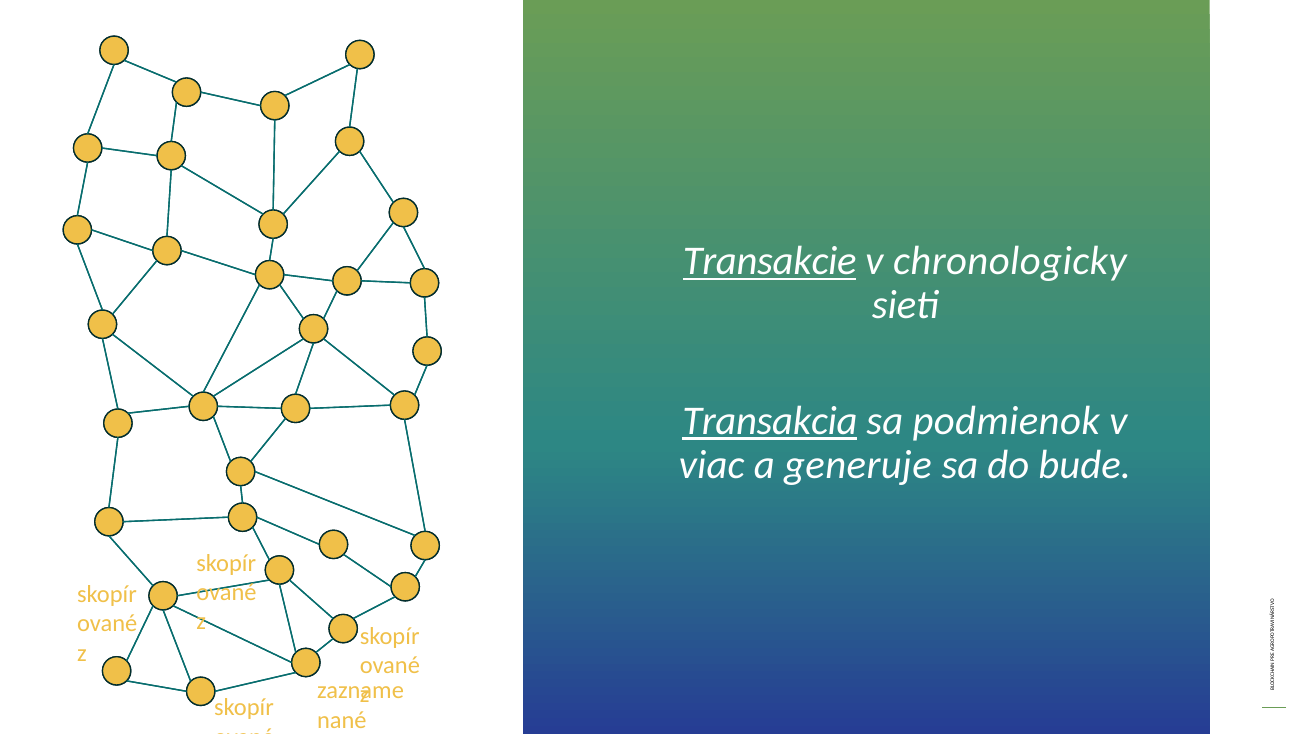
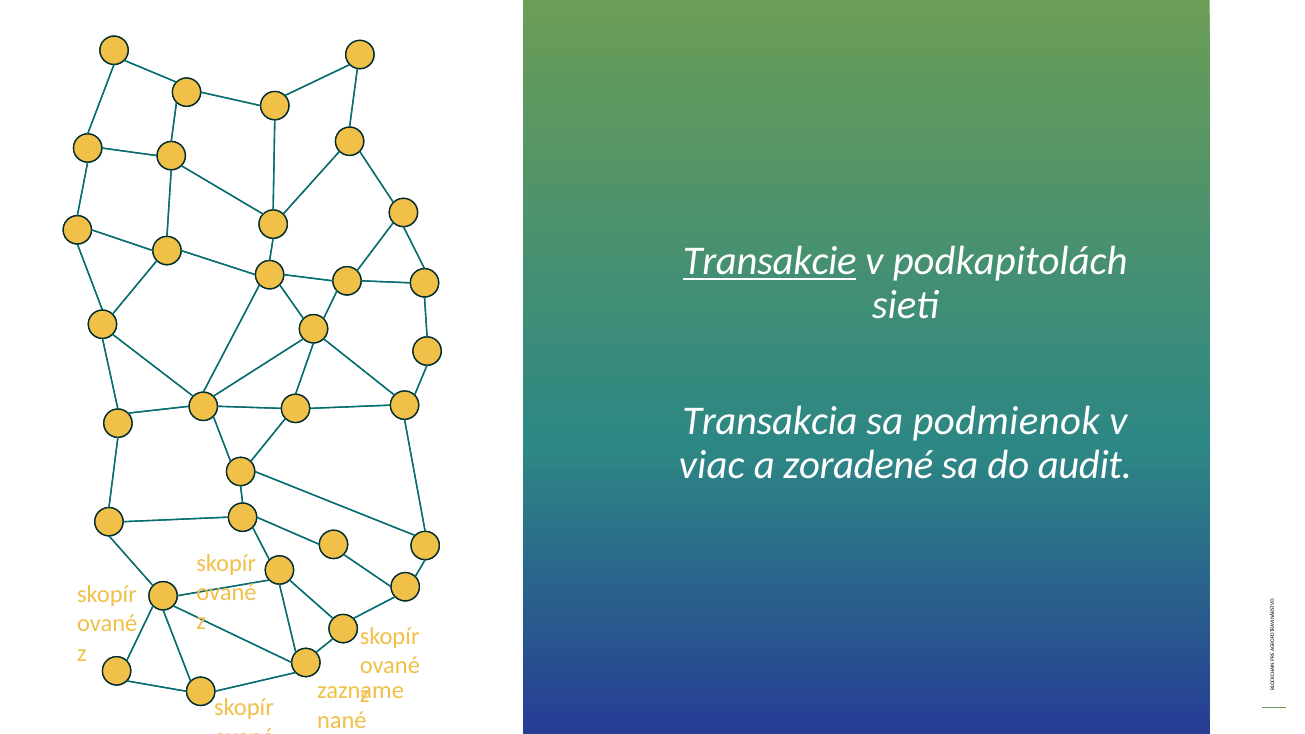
chronologicky: chronologicky -> podkapitolách
Transakcia underline: present -> none
generuje: generuje -> zoradené
bude: bude -> audit
